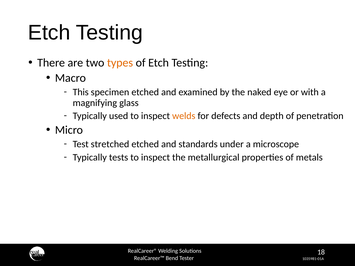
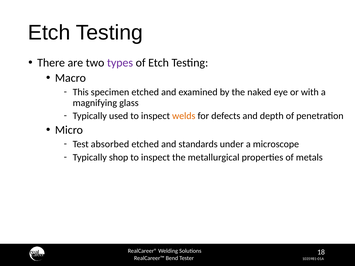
types colour: orange -> purple
stretched: stretched -> absorbed
tests: tests -> shop
